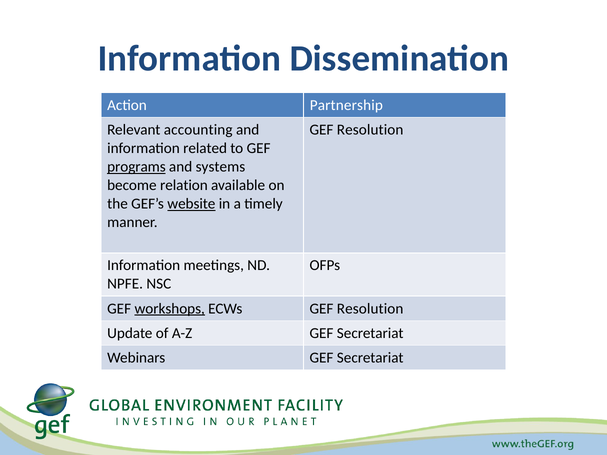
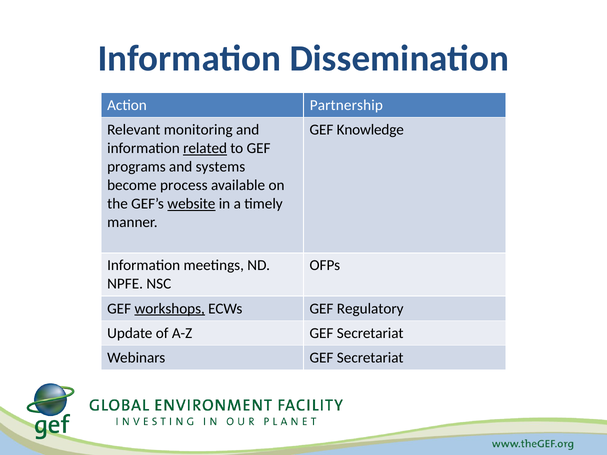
accounting: accounting -> monitoring
Resolution at (370, 130): Resolution -> Knowledge
related underline: none -> present
programs underline: present -> none
relation: relation -> process
ECWs GEF Resolution: Resolution -> Regulatory
